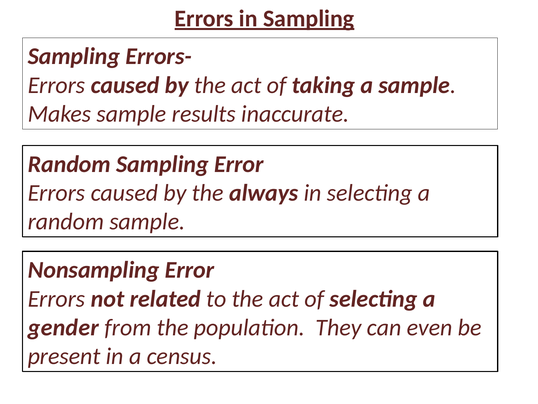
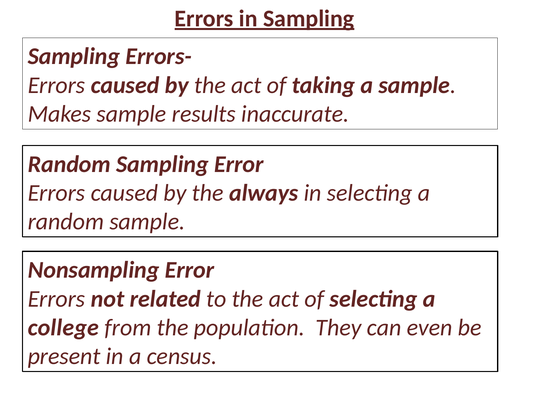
gender: gender -> college
